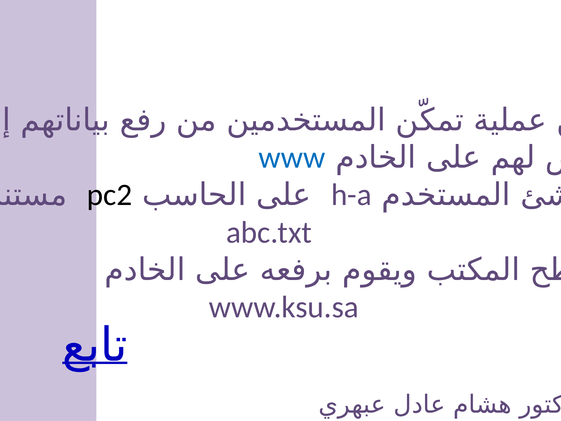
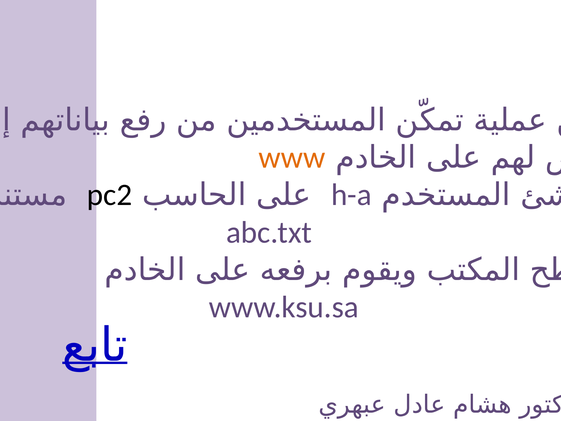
www colour: blue -> orange
